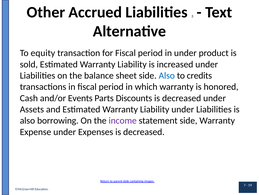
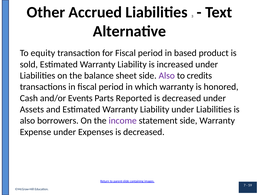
in under: under -> based
Also at (167, 75) colour: blue -> purple
Discounts: Discounts -> Reported
borrowing: borrowing -> borrowers
